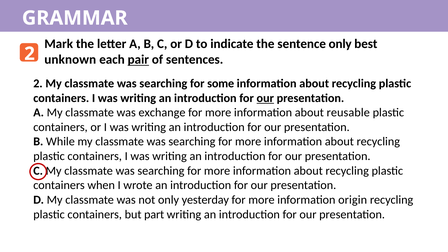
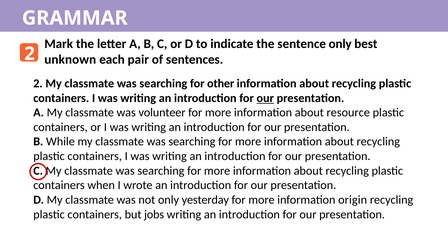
pair underline: present -> none
some: some -> other
exchange: exchange -> volunteer
reusable: reusable -> resource
part: part -> jobs
